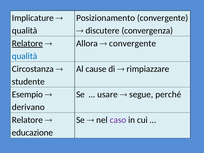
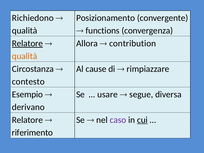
Implicature: Implicature -> Richiedono
discutere: discutere -> functions
convergente at (133, 43): convergente -> contribution
qualità at (25, 56) colour: blue -> orange
studente: studente -> contesto
perché: perché -> diversa
cui underline: none -> present
educazione: educazione -> riferimento
